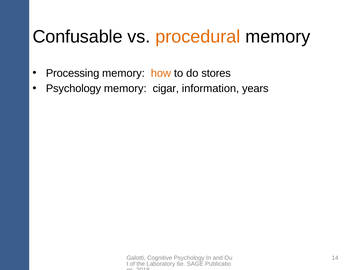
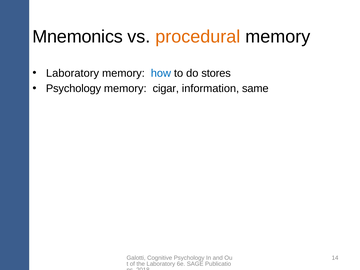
Confusable: Confusable -> Mnemonics
Processing at (73, 73): Processing -> Laboratory
how colour: orange -> blue
years: years -> same
